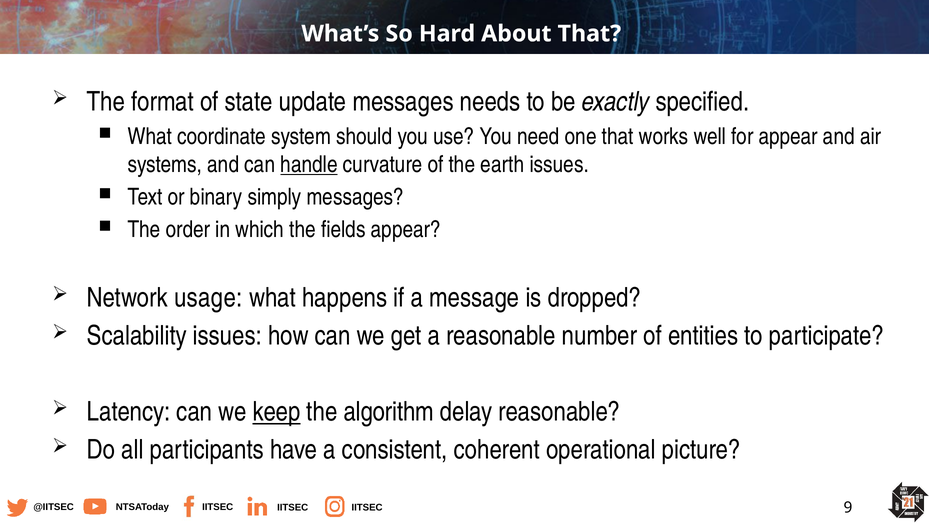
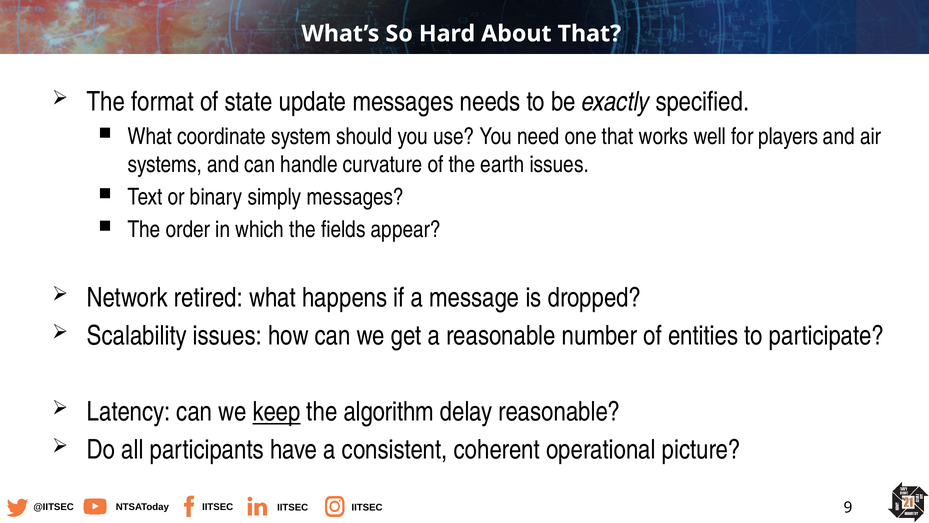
for appear: appear -> players
handle underline: present -> none
usage: usage -> retired
